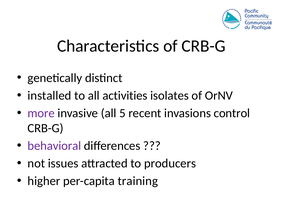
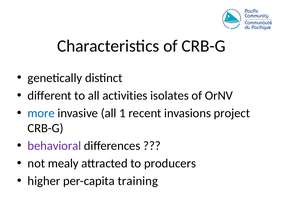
installed: installed -> different
more colour: purple -> blue
5: 5 -> 1
control: control -> project
issues: issues -> mealy
